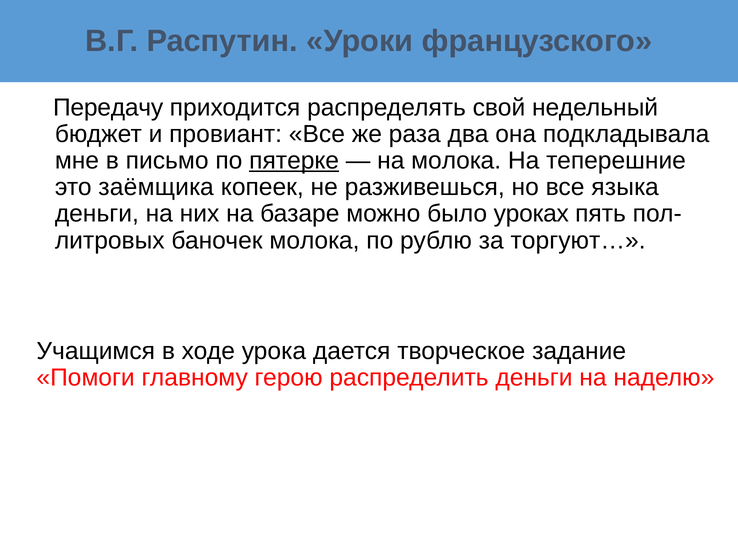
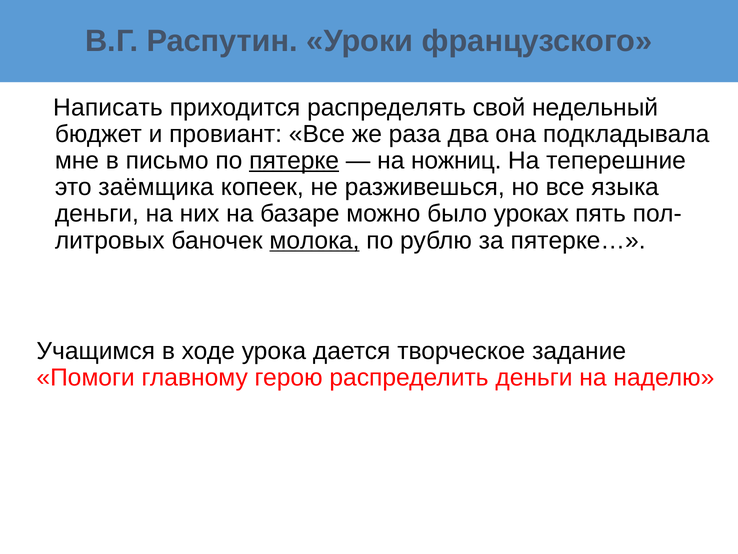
Передачу: Передачу -> Написать
на молока: молока -> ножниц
молока at (314, 240) underline: none -> present
торгуют…: торгуют… -> пятерке…
